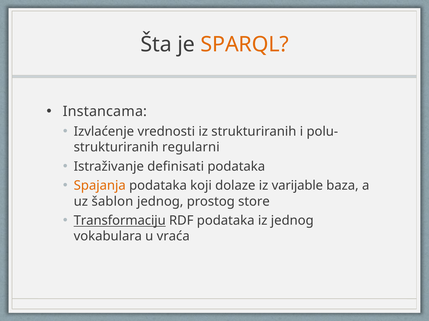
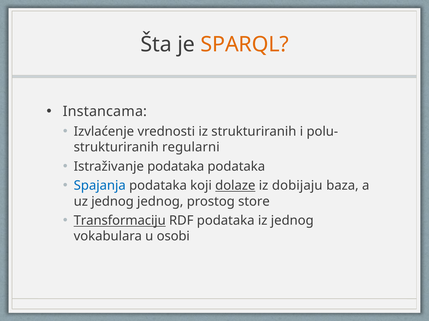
Istraživanje definisati: definisati -> podataka
Spajanja colour: orange -> blue
dolaze underline: none -> present
varijable: varijable -> dobijaju
uz šablon: šablon -> jednog
vraća: vraća -> osobi
